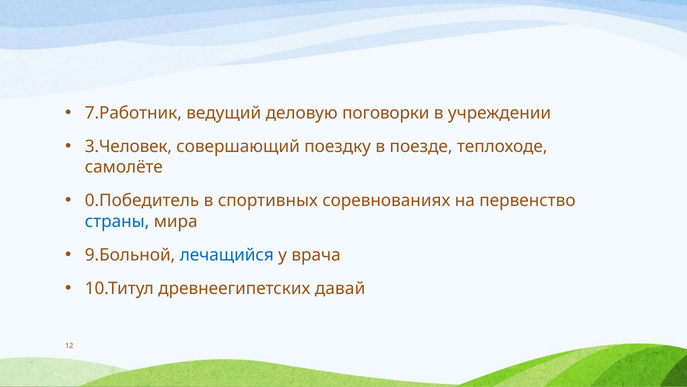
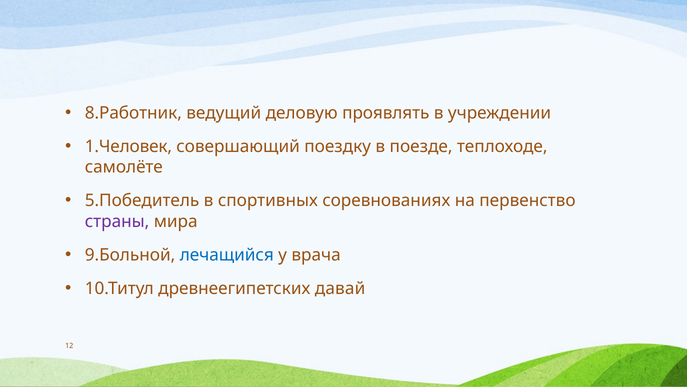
7.Работник: 7.Работник -> 8.Работник
поговорки: поговорки -> проявлять
3.Человек: 3.Человек -> 1.Человек
0.Победитель: 0.Победитель -> 5.Победитель
страны colour: blue -> purple
